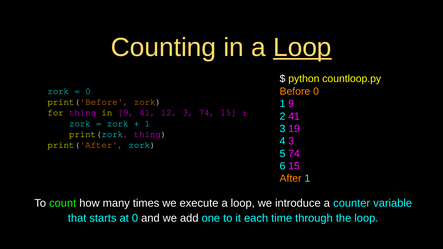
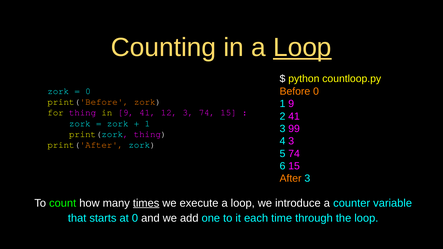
19: 19 -> 99
After 1: 1 -> 3
times underline: none -> present
